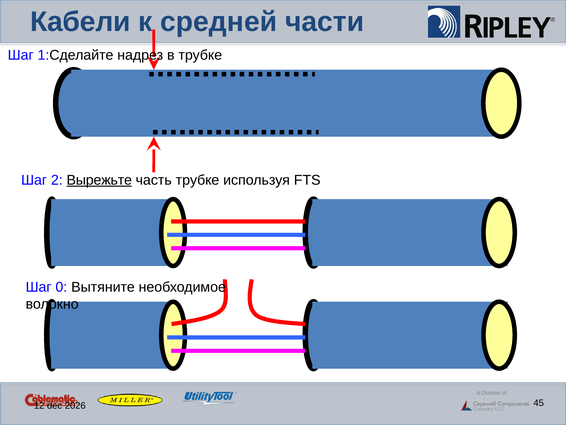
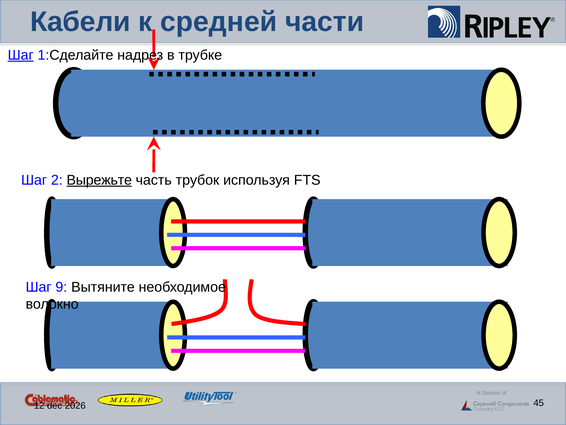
Шаг at (21, 55) underline: none -> present
часть трубке: трубке -> трубок
0: 0 -> 9
